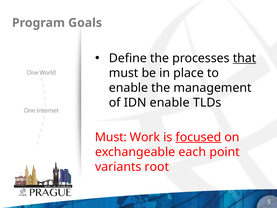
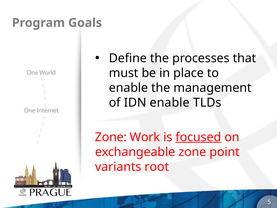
that underline: present -> none
Must at (111, 137): Must -> Zone
exchangeable each: each -> zone
